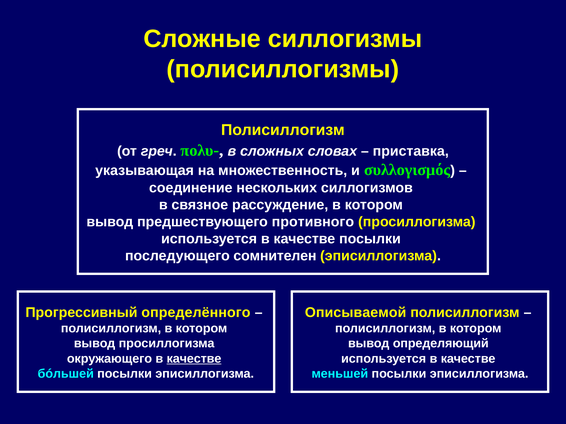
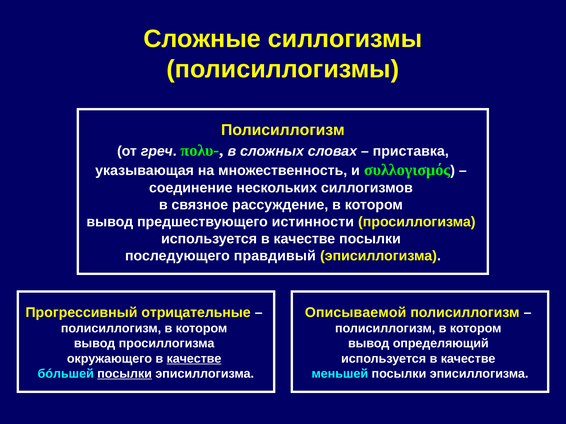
противного: противного -> истинности
сомнителен: сомнителен -> правдивый
определённого: определённого -> отрицательные
посылки at (125, 374) underline: none -> present
